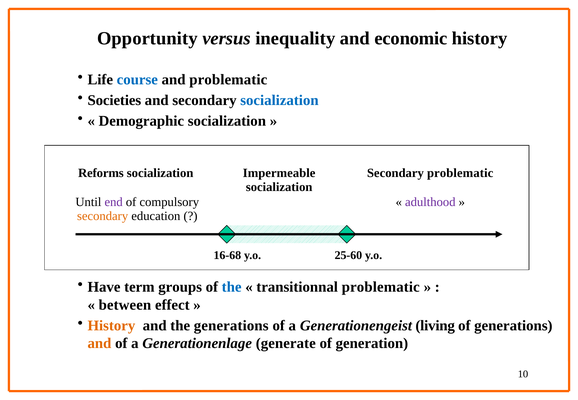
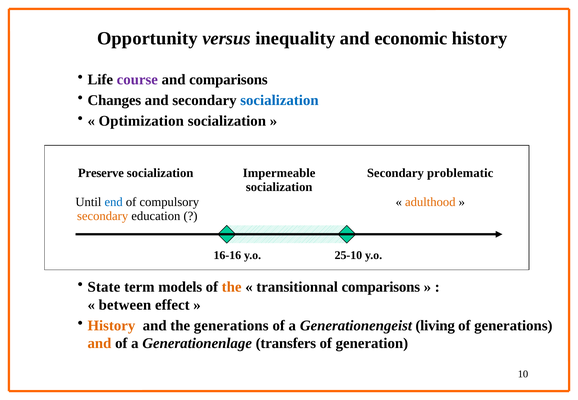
course colour: blue -> purple
and problematic: problematic -> comparisons
Societies: Societies -> Changes
Demographic: Demographic -> Optimization
Reforms: Reforms -> Preserve
end colour: purple -> blue
adulthood colour: purple -> orange
16-68: 16-68 -> 16-16
25-60: 25-60 -> 25-10
Have: Have -> State
groups: groups -> models
the at (232, 287) colour: blue -> orange
transitionnal problematic: problematic -> comparisons
generate: generate -> transfers
